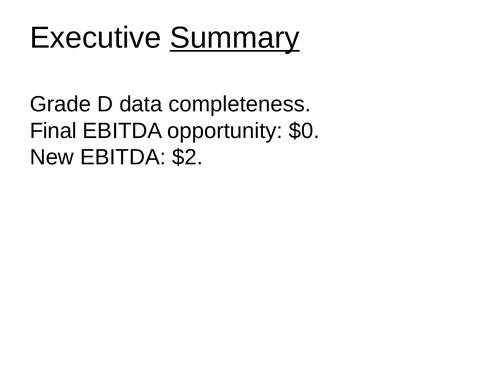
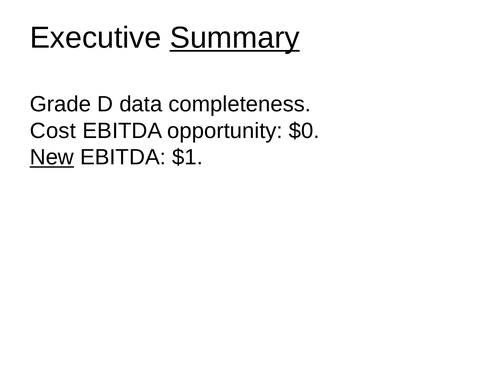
Final: Final -> Cost
New underline: none -> present
$2: $2 -> $1
